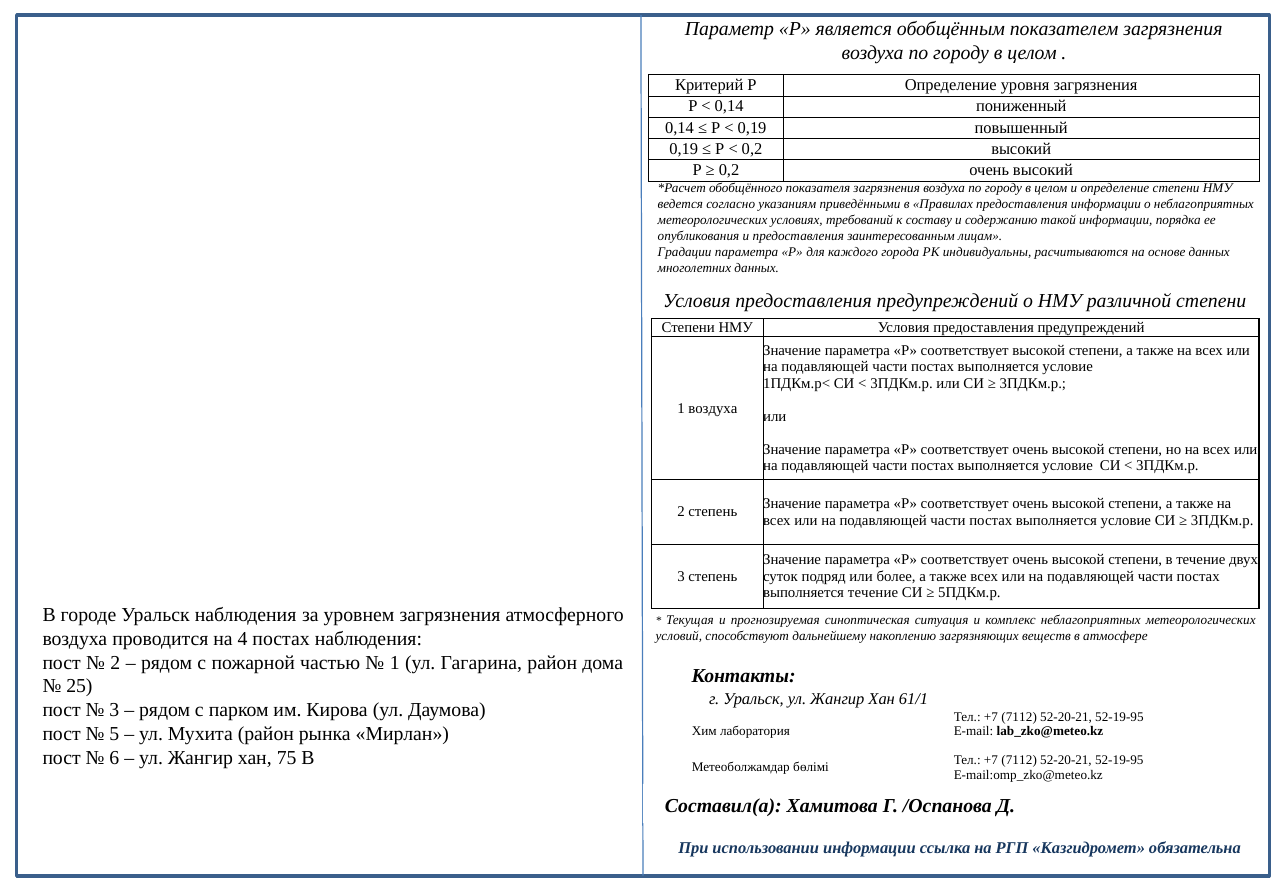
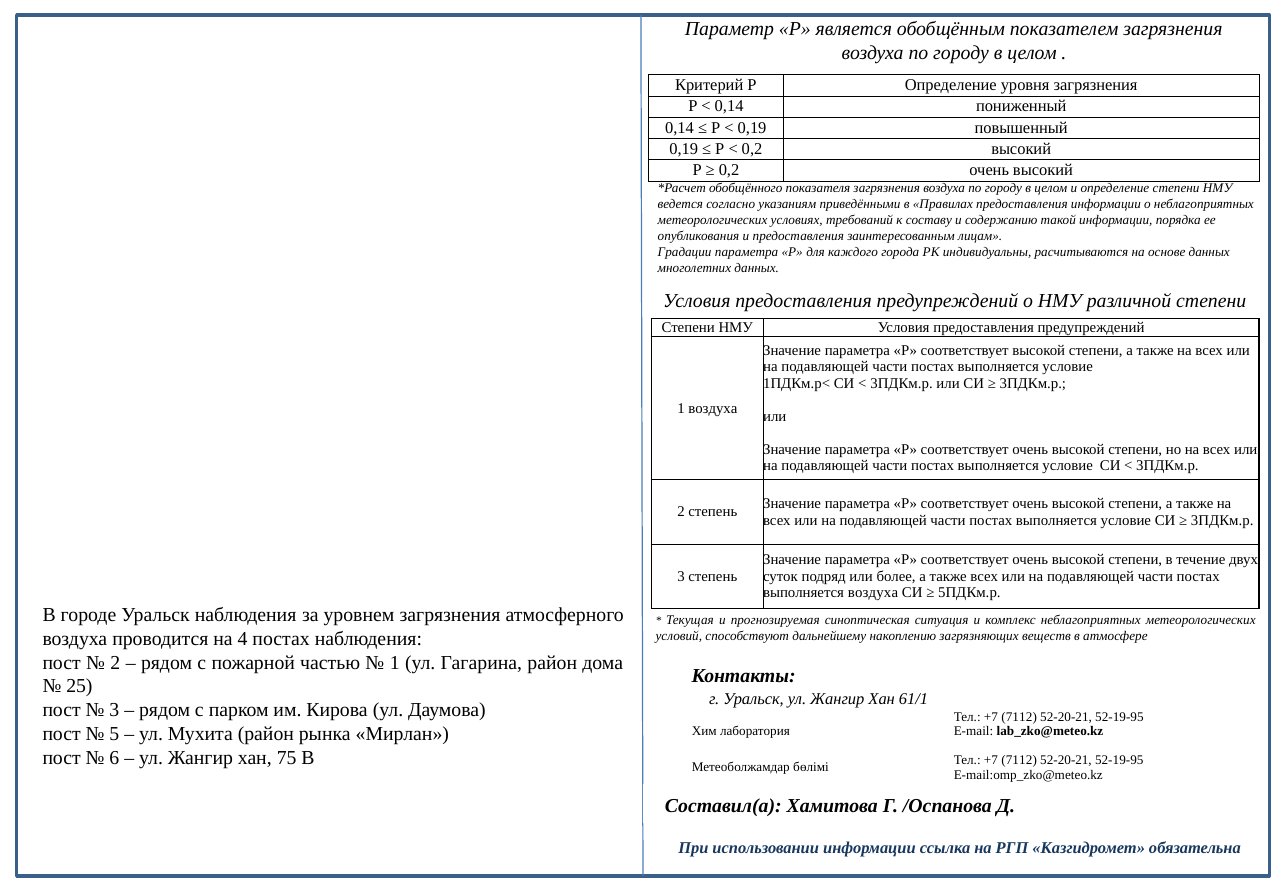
выполняется течение: течение -> воздуха
